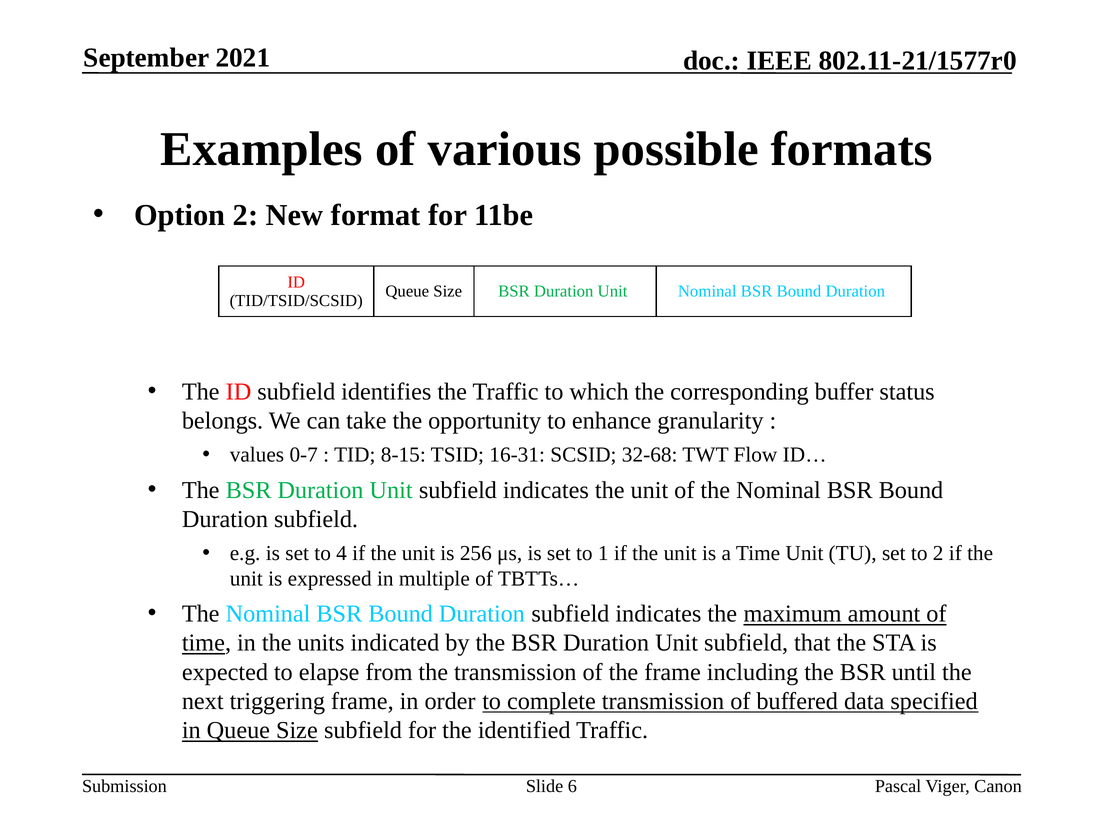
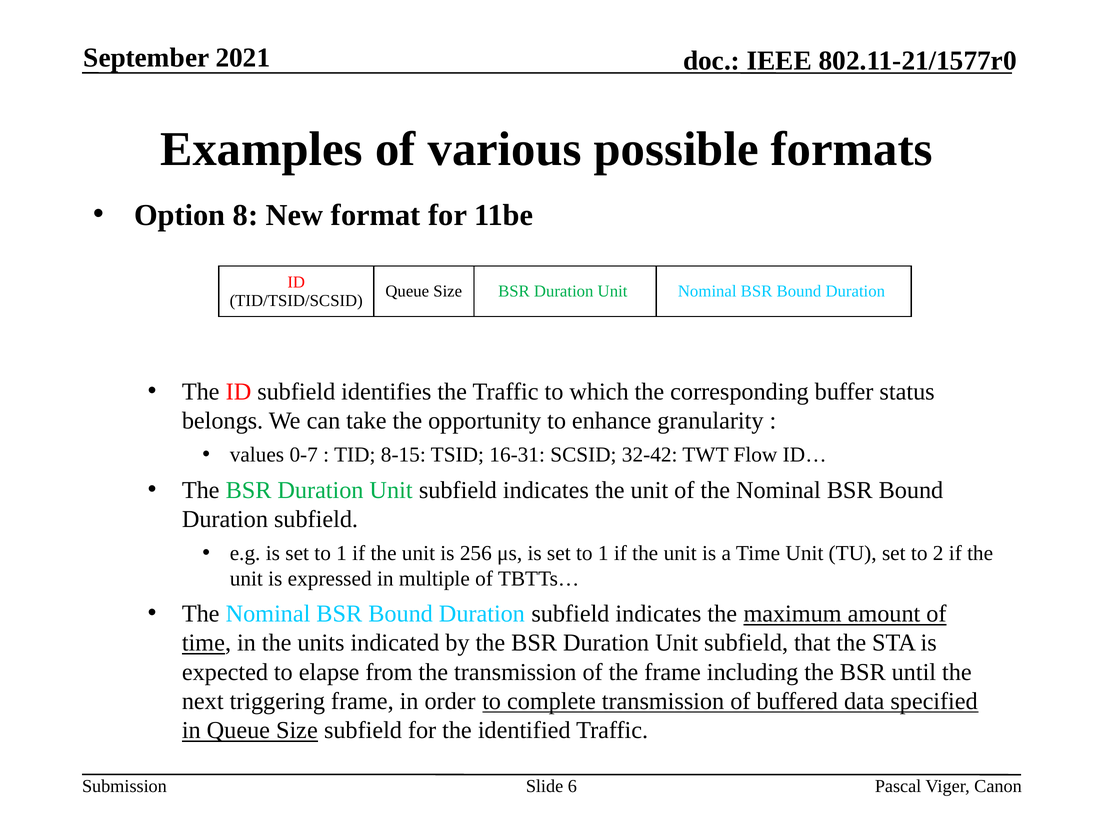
Option 2: 2 -> 8
32-68: 32-68 -> 32-42
4 at (341, 554): 4 -> 1
